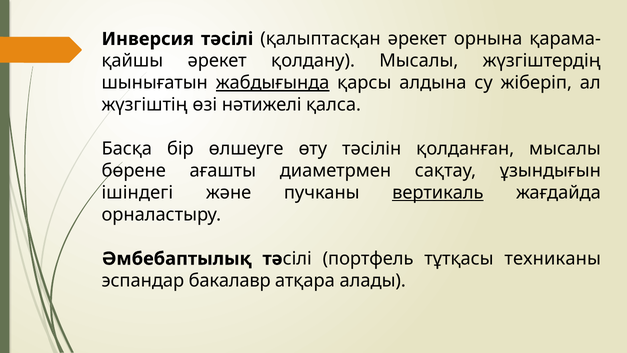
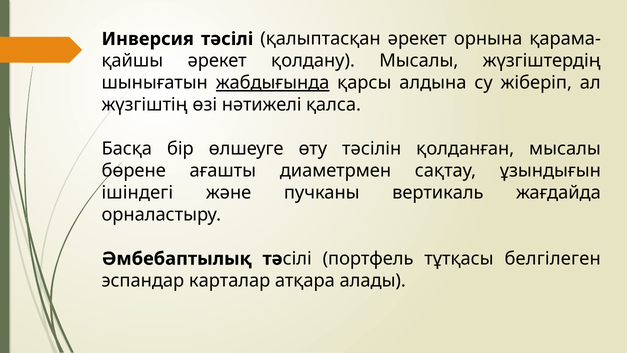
вертикаль underline: present -> none
техниканы: техниканы -> белгілеген
бакалавр: бакалавр -> карталар
